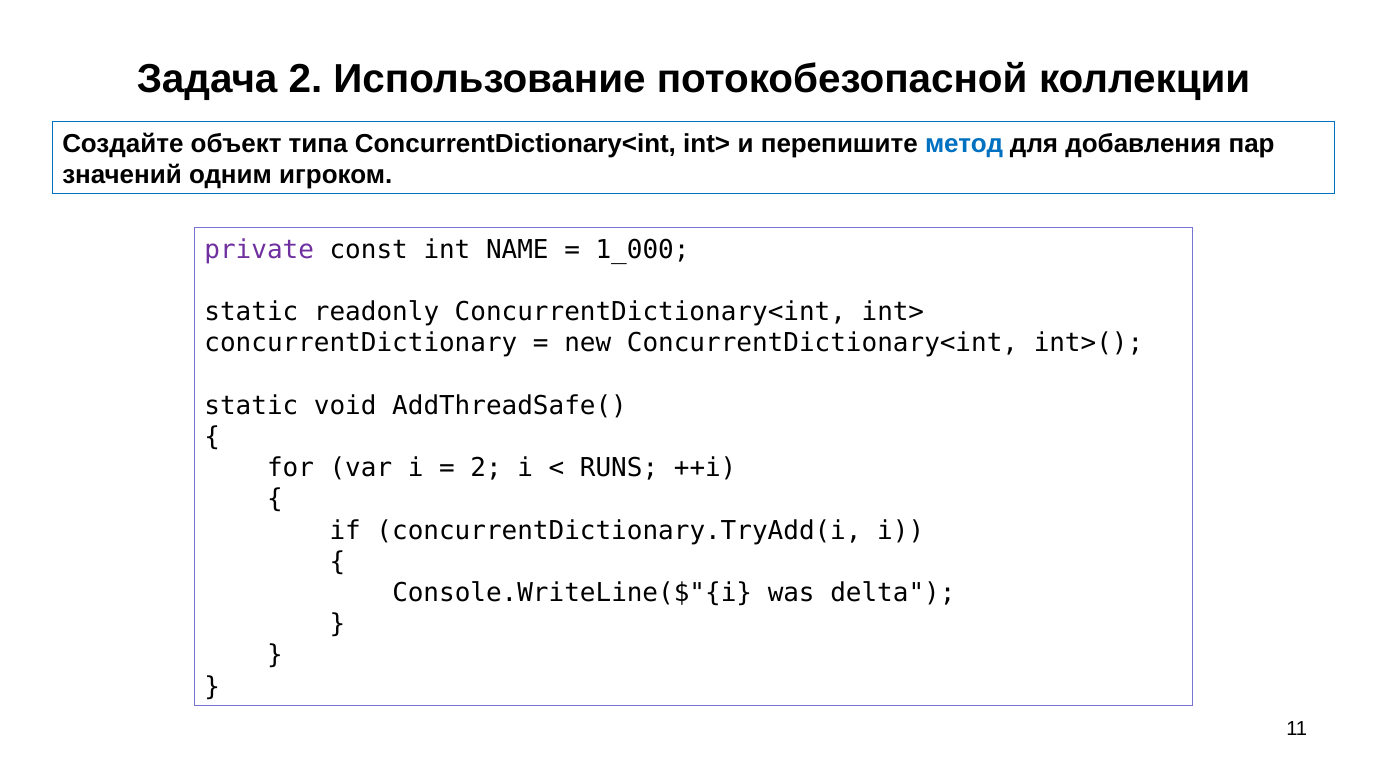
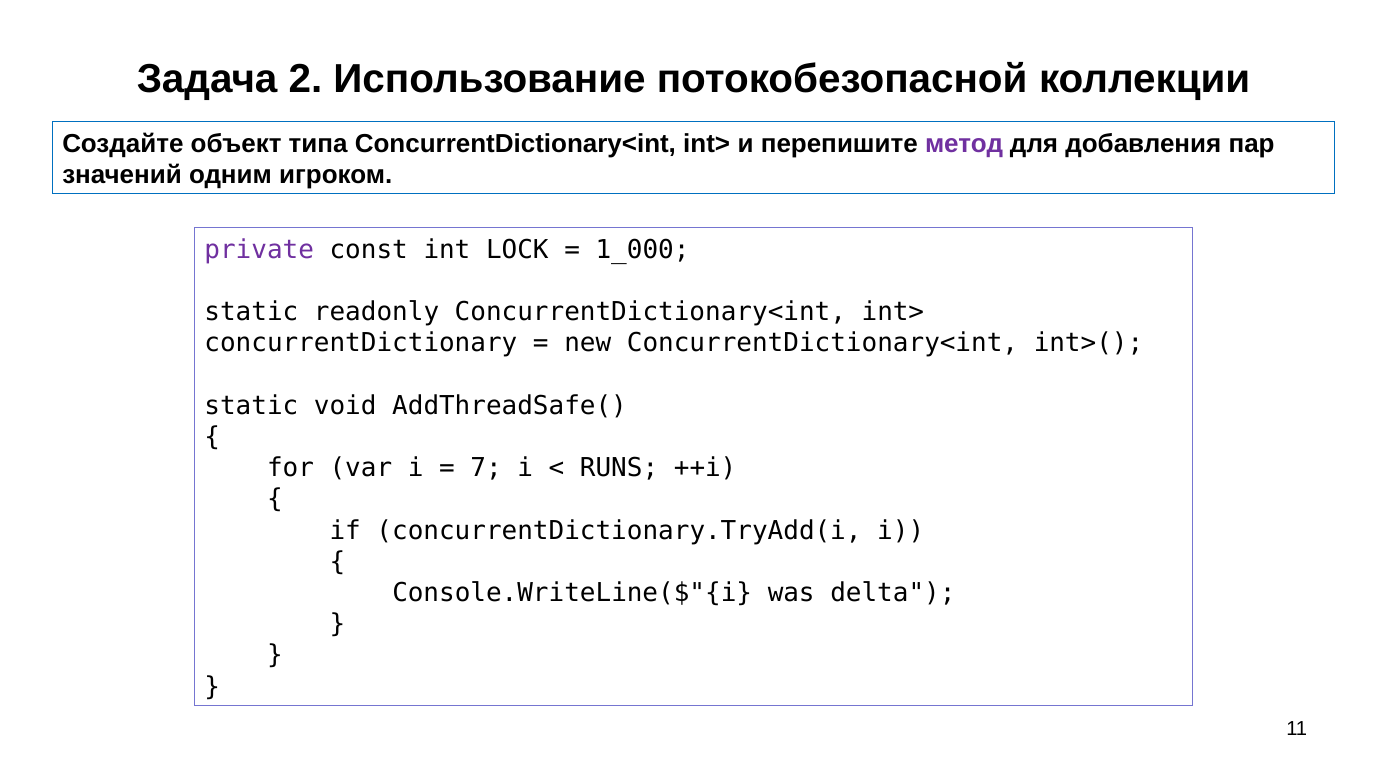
метод colour: blue -> purple
NAME: NAME -> LOCK
2 at (486, 468): 2 -> 7
